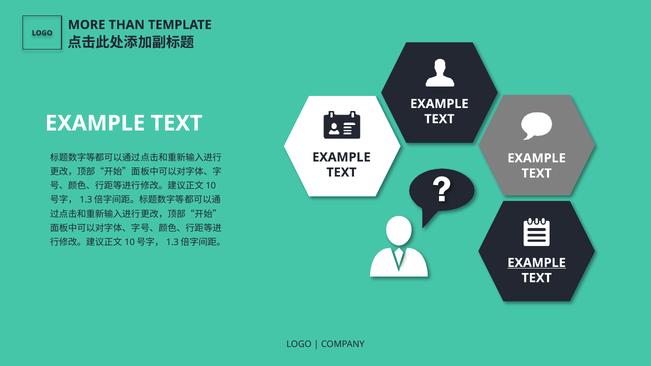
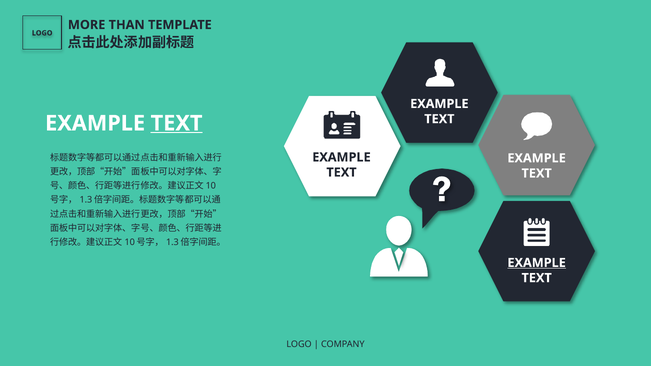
TEXT at (177, 123) underline: none -> present
